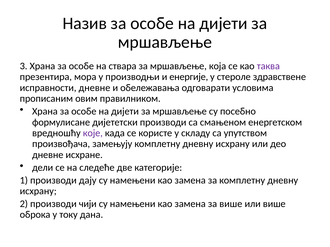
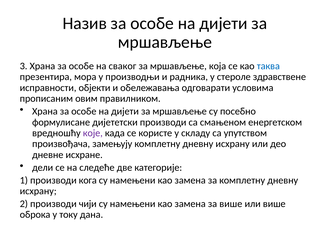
ствара: ствара -> сваког
таква colour: purple -> blue
енергије: енергије -> рaдникa
исправности дневне: дневне -> објекти
дају: дају -> кога
